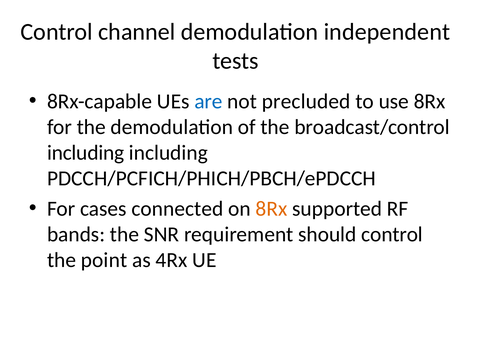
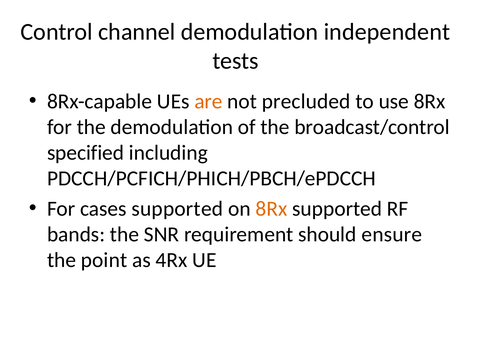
are colour: blue -> orange
including at (86, 153): including -> specified
cases connected: connected -> supported
should control: control -> ensure
